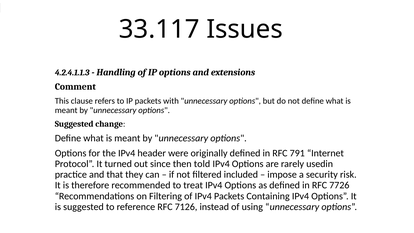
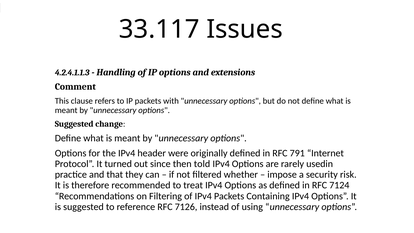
included: included -> whether
7726: 7726 -> 7124
